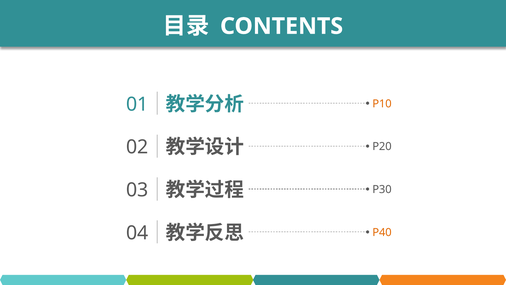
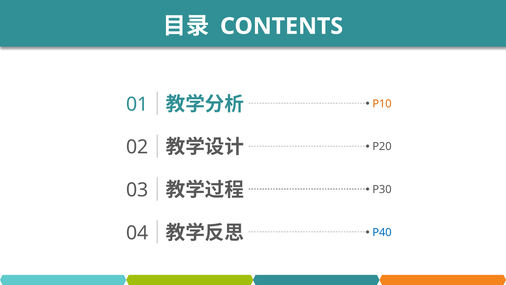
P40 colour: orange -> blue
